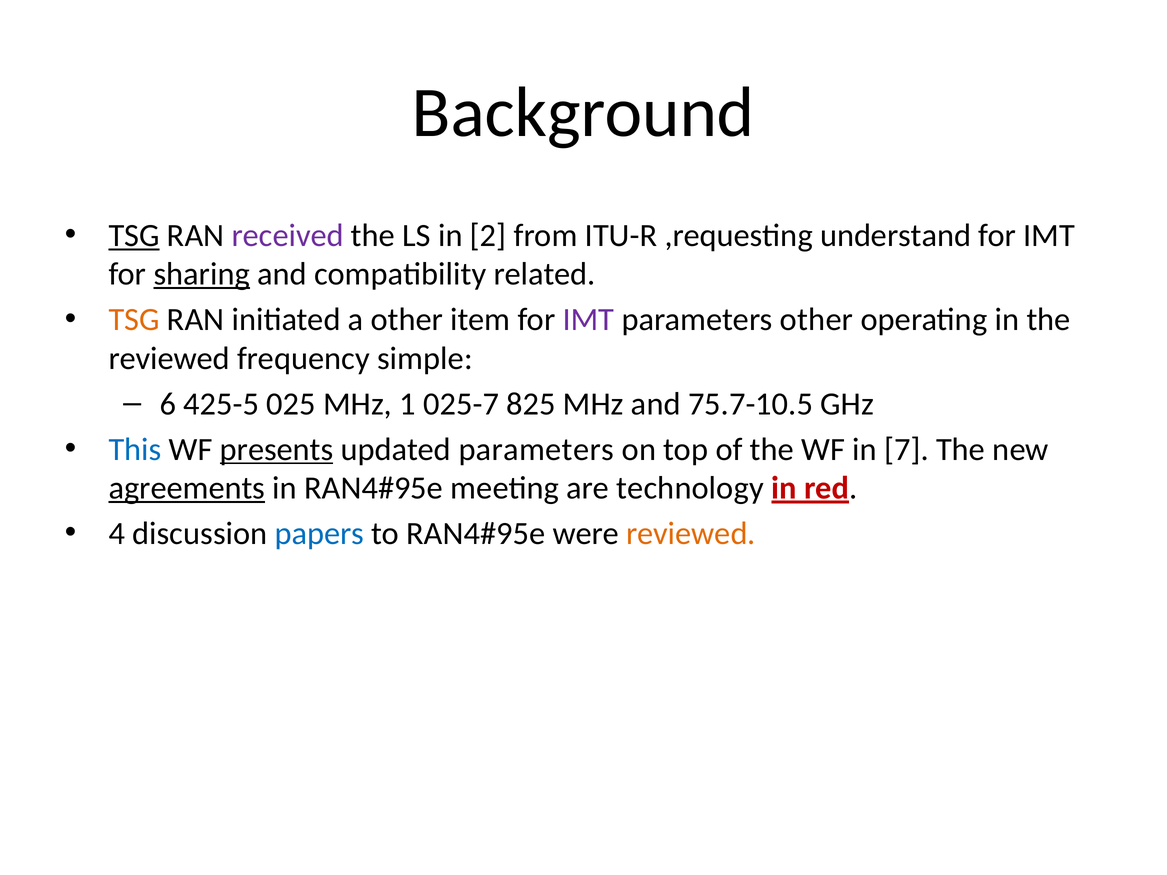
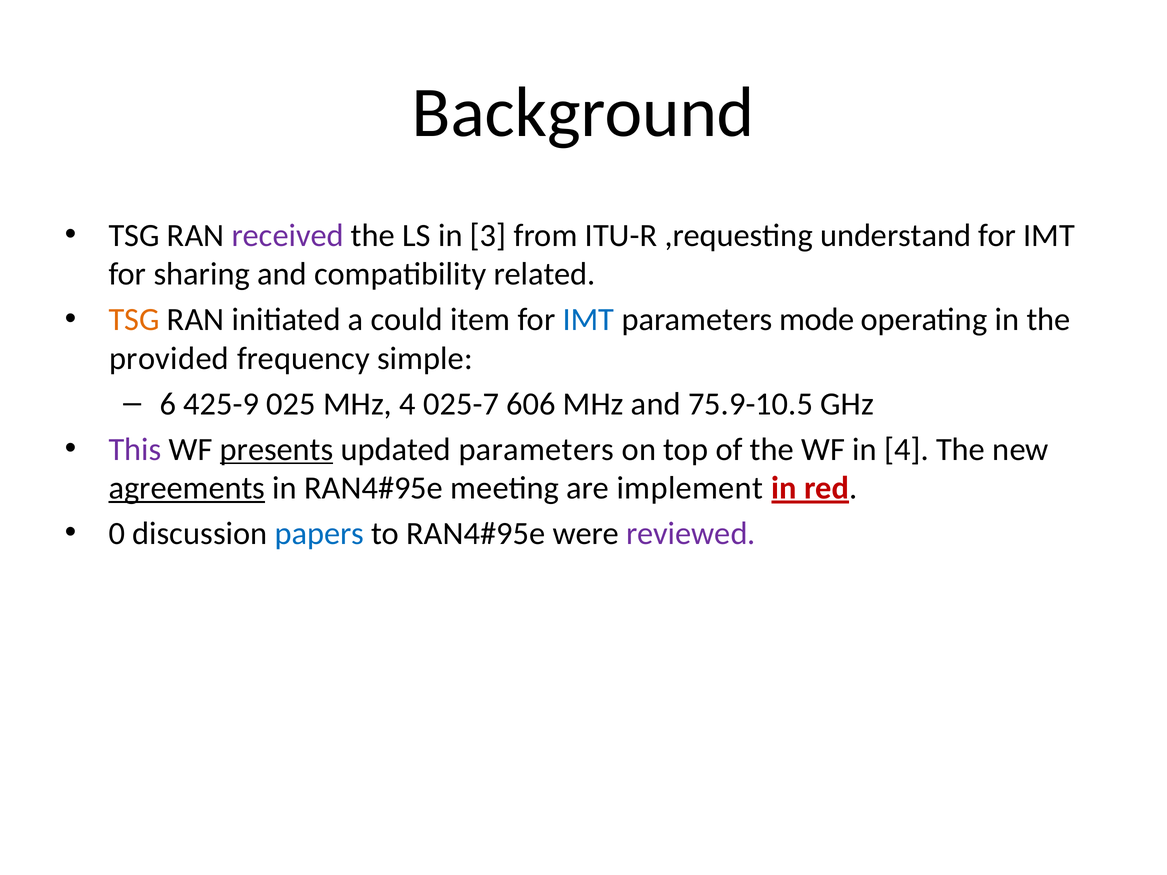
TSG at (134, 235) underline: present -> none
2: 2 -> 3
sharing underline: present -> none
a other: other -> could
IMT at (588, 320) colour: purple -> blue
parameters other: other -> mode
reviewed at (169, 359): reviewed -> provided
425-5: 425-5 -> 425-9
MHz 1: 1 -> 4
825: 825 -> 606
75.7-10.5: 75.7-10.5 -> 75.9-10.5
This colour: blue -> purple
in 7: 7 -> 4
technology: technology -> implement
4: 4 -> 0
reviewed at (691, 534) colour: orange -> purple
